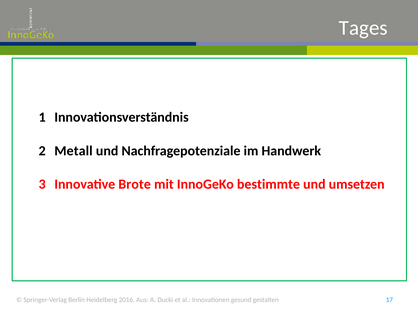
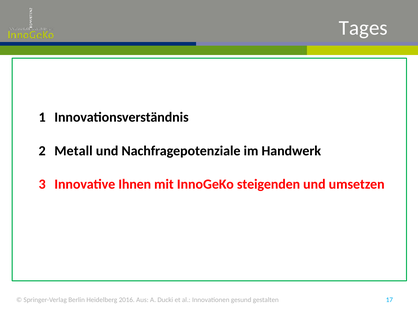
Brote: Brote -> Ihnen
bestimmte: bestimmte -> steigenden
